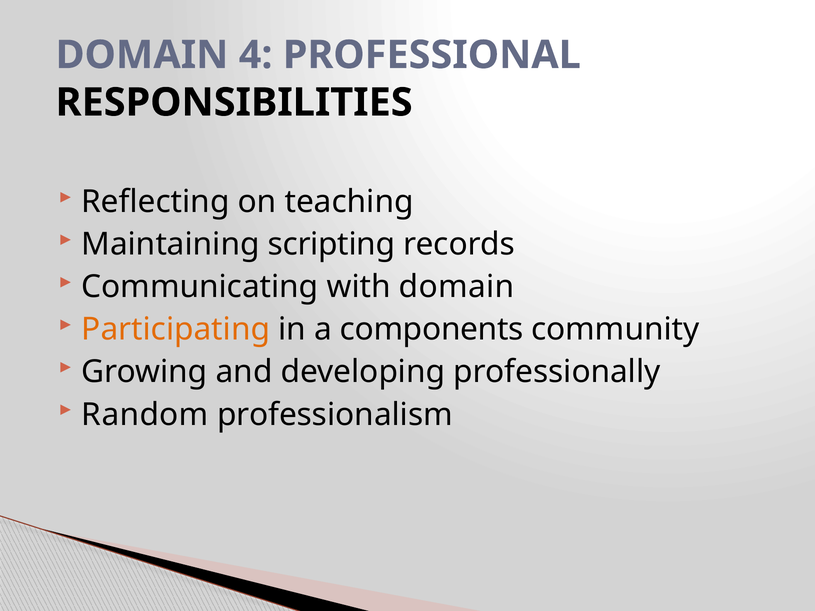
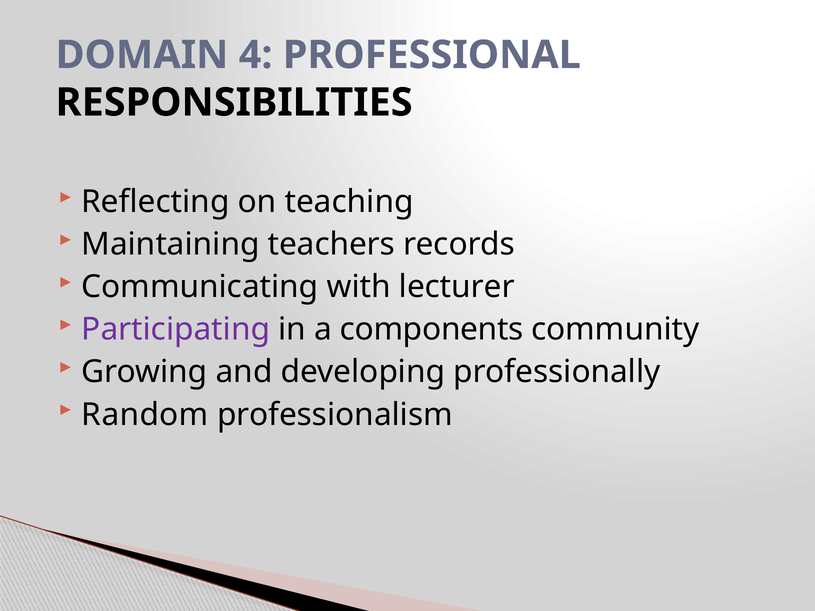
scripting: scripting -> teachers
with domain: domain -> lecturer
Participating colour: orange -> purple
